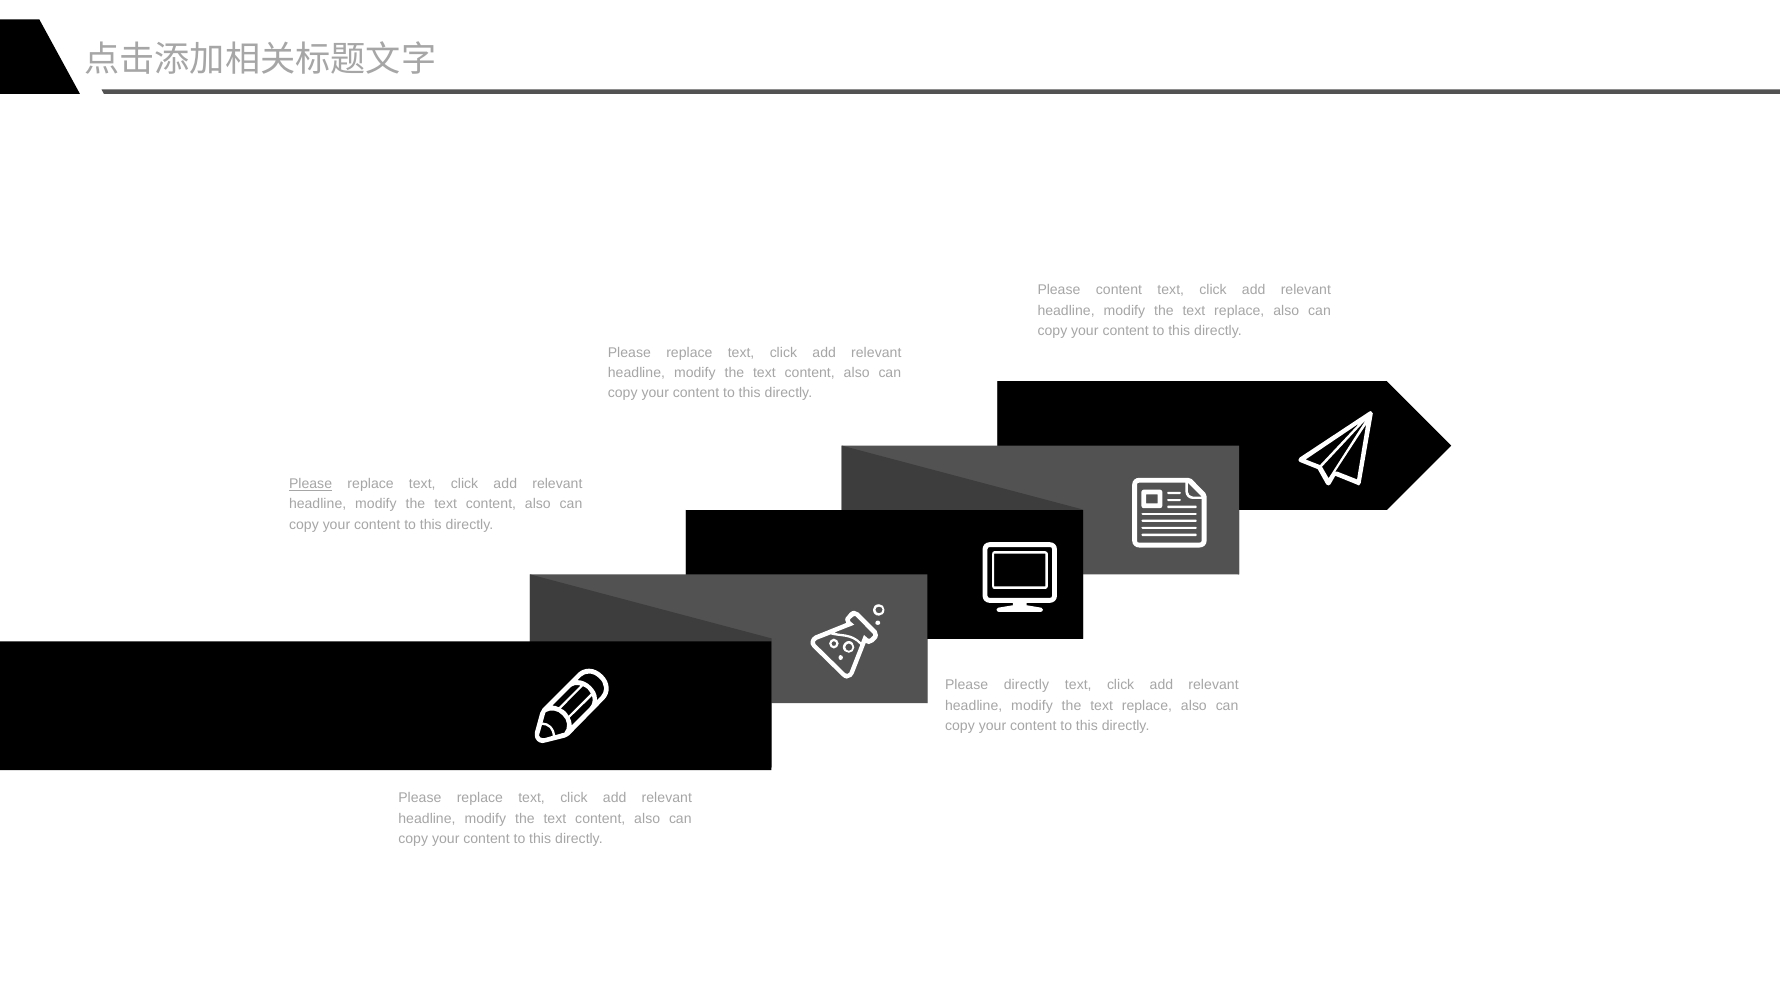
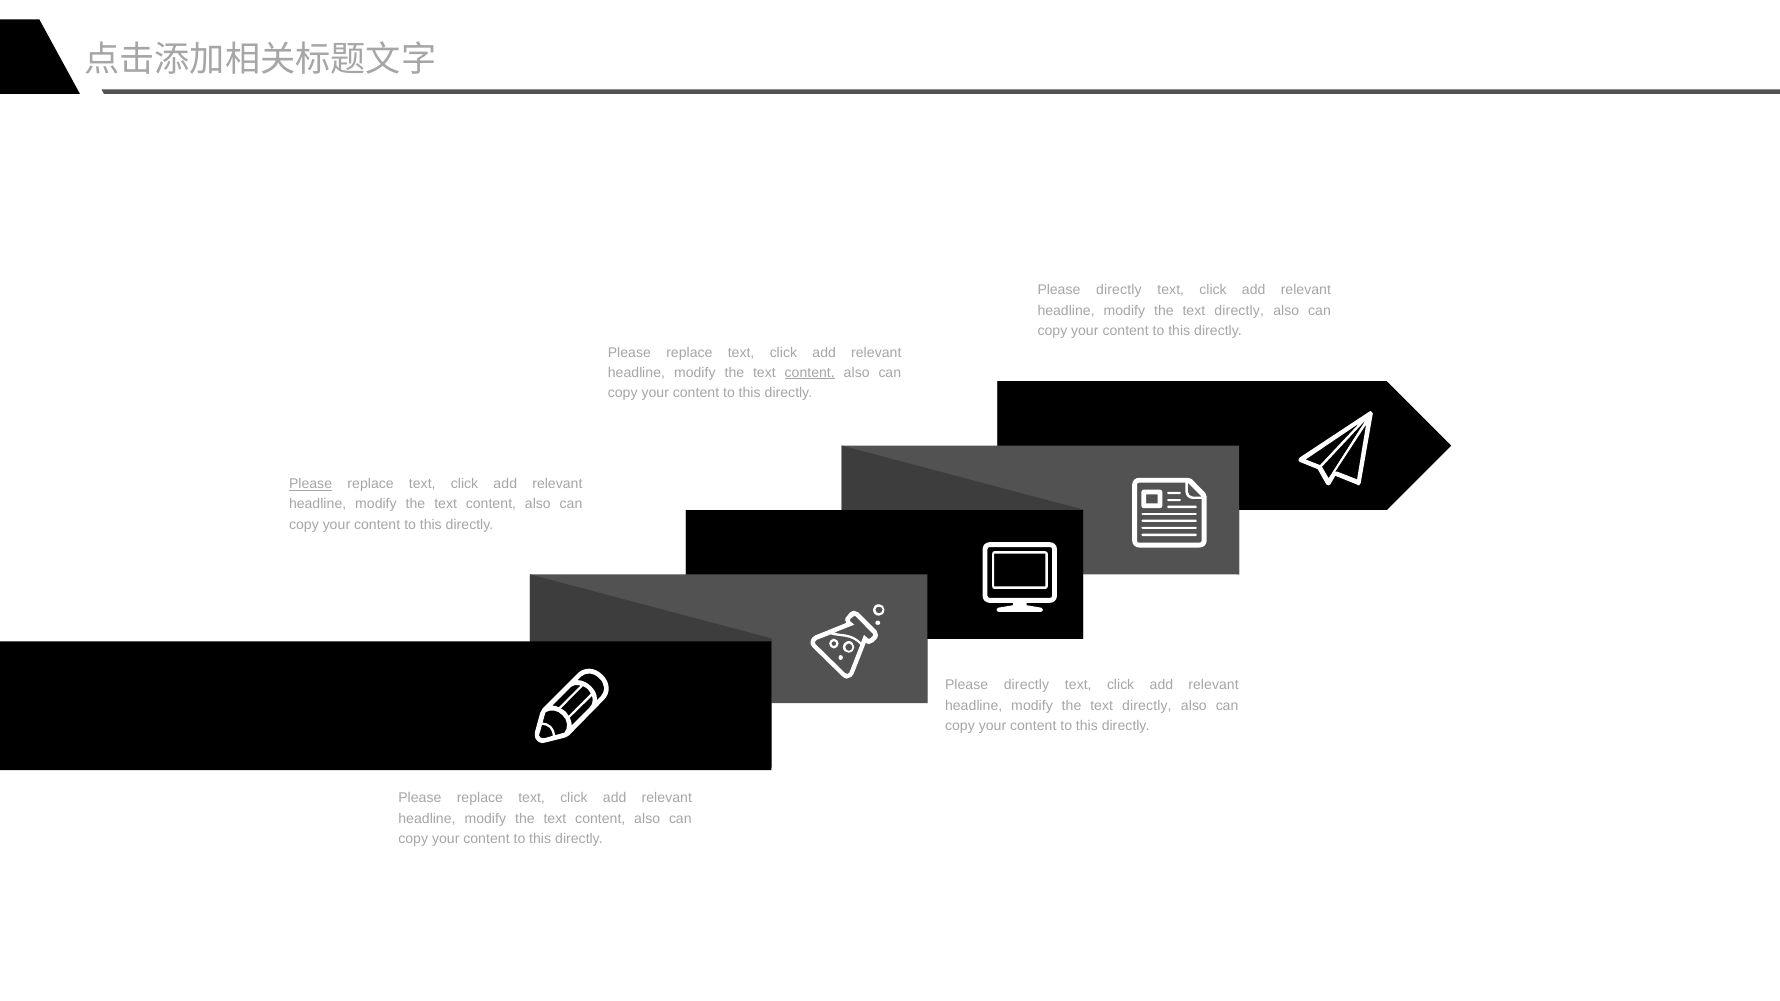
content at (1119, 290): content -> directly
replace at (1239, 311): replace -> directly
content at (810, 373) underline: none -> present
replace at (1147, 706): replace -> directly
